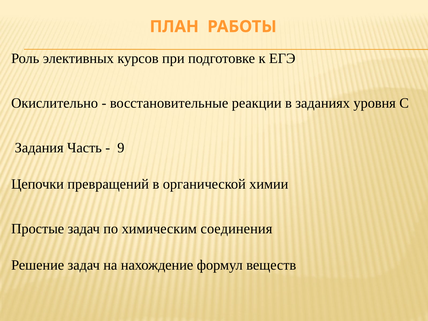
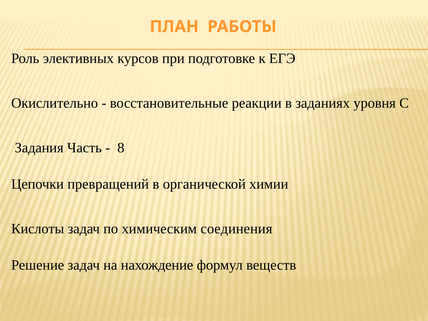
9: 9 -> 8
Простые: Простые -> Кислоты
